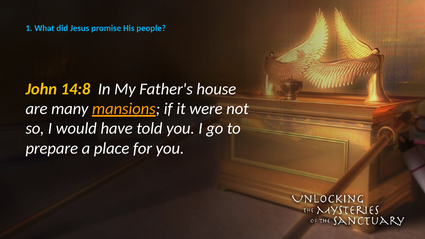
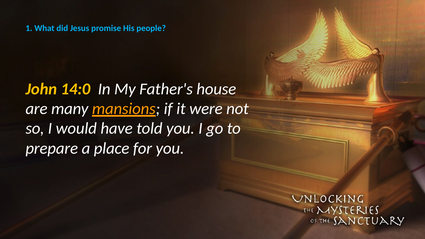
14:8: 14:8 -> 14:0
